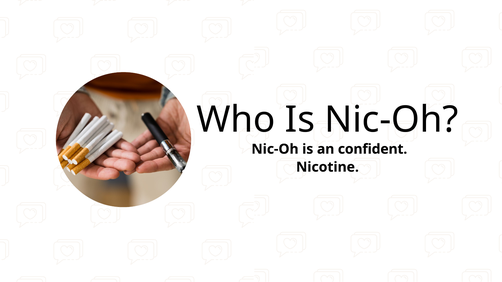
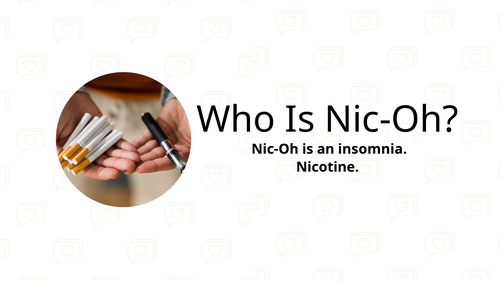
confident: confident -> insomnia
